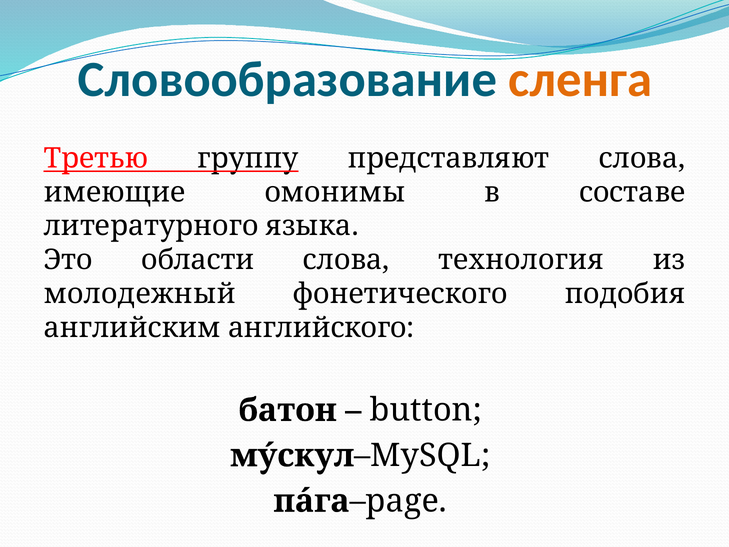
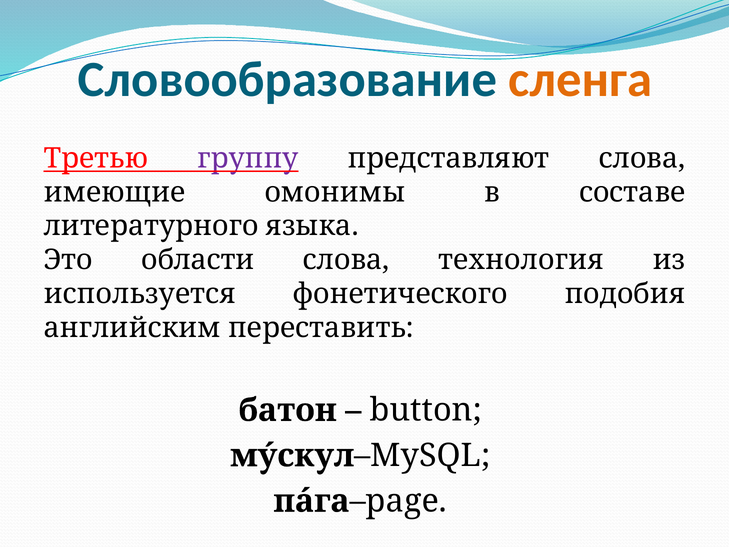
группу colour: black -> purple
молодежный: молодежный -> используется
английского: английского -> переставить
